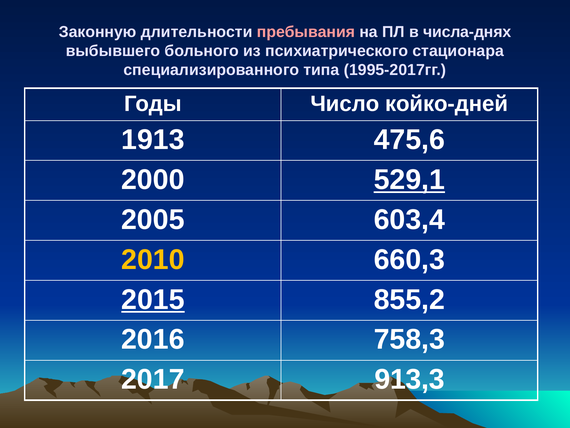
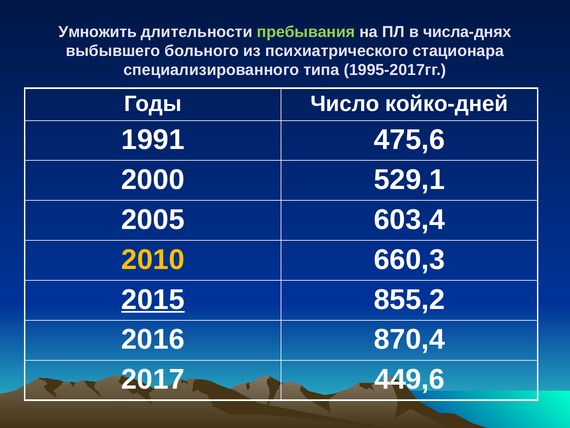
Законную: Законную -> Умножить
пребывания colour: pink -> light green
1913: 1913 -> 1991
529,1 underline: present -> none
758,3: 758,3 -> 870,4
913,3: 913,3 -> 449,6
